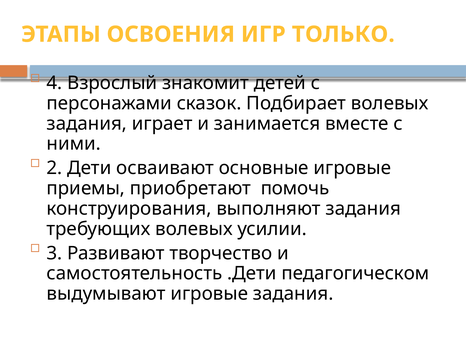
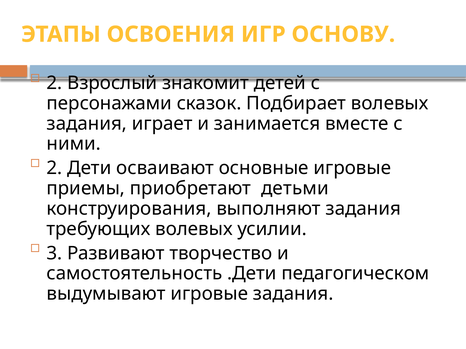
ТОЛЬКО: ТОЛЬКО -> ОСНОВУ
4 at (54, 83): 4 -> 2
помочь: помочь -> детьми
